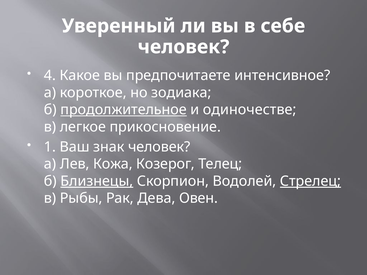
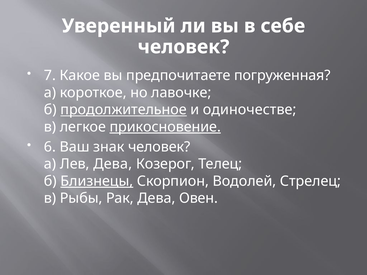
4: 4 -> 7
интенсивное: интенсивное -> погруженная
зодиака: зодиака -> лавочке
прикосновение underline: none -> present
1: 1 -> 6
Лев Кожа: Кожа -> Дева
Стрелец underline: present -> none
